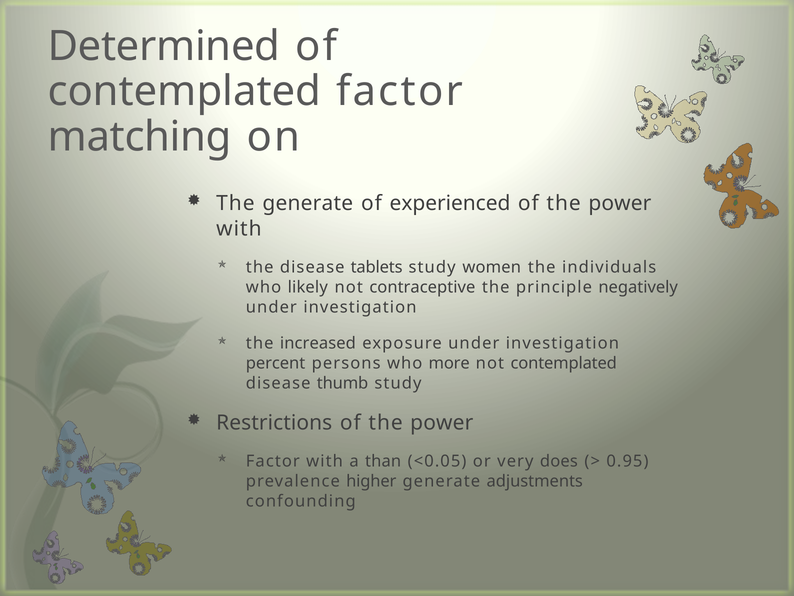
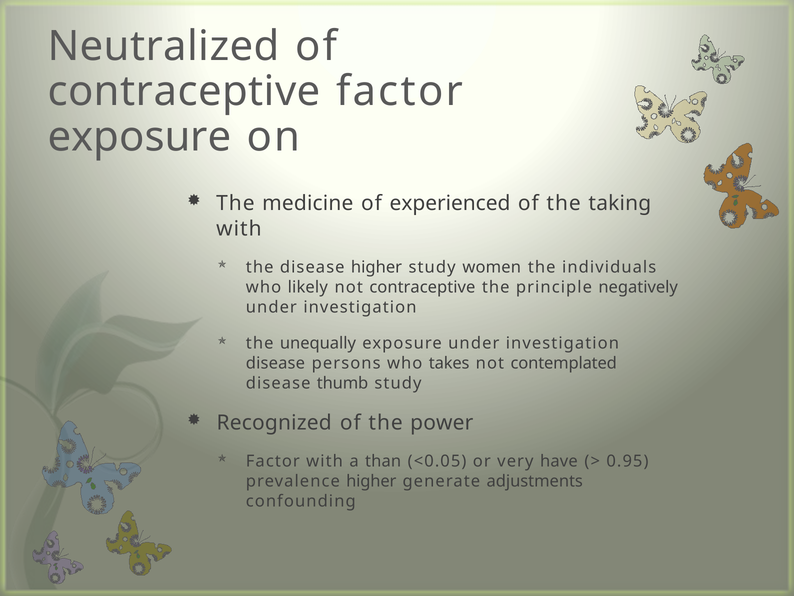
Determined: Determined -> Neutralized
contemplated at (184, 91): contemplated -> contraceptive
matching at (140, 137): matching -> exposure
The generate: generate -> medicine
power at (620, 203): power -> taking
disease tablets: tablets -> higher
increased: increased -> unequally
percent at (276, 363): percent -> disease
more: more -> takes
Restrictions: Restrictions -> Recognized
does: does -> have
